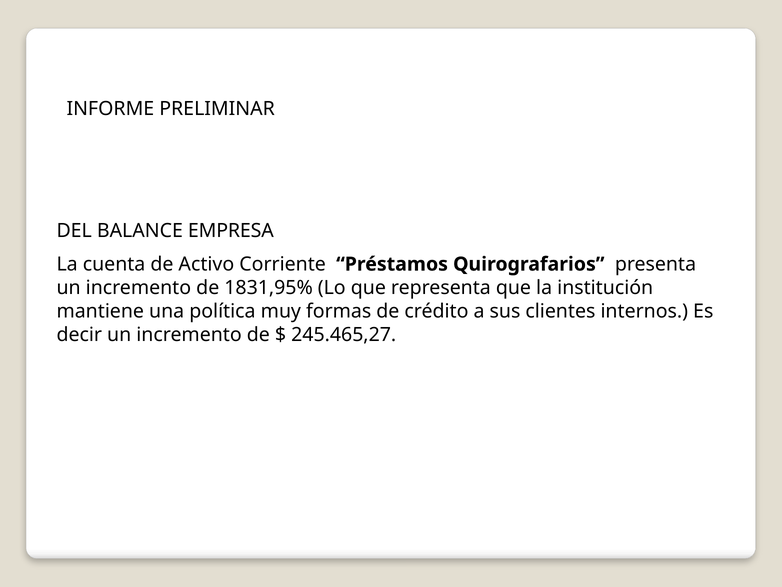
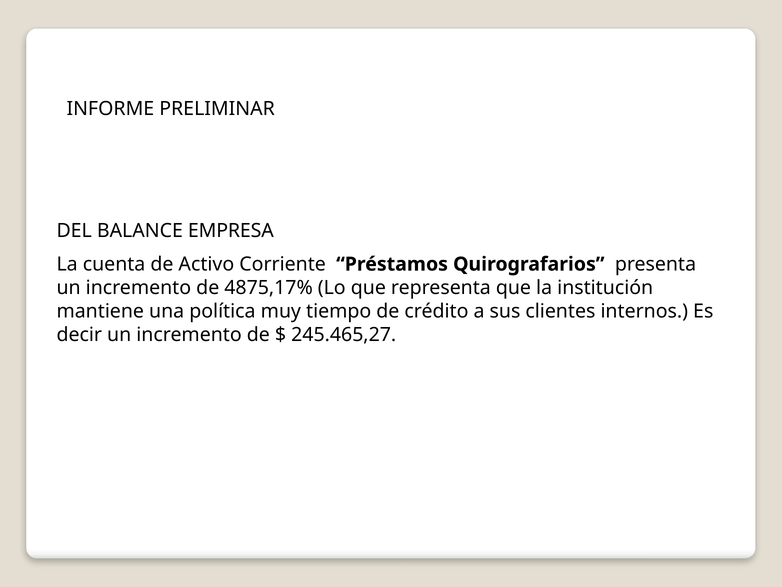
1831,95%: 1831,95% -> 4875,17%
formas: formas -> tiempo
